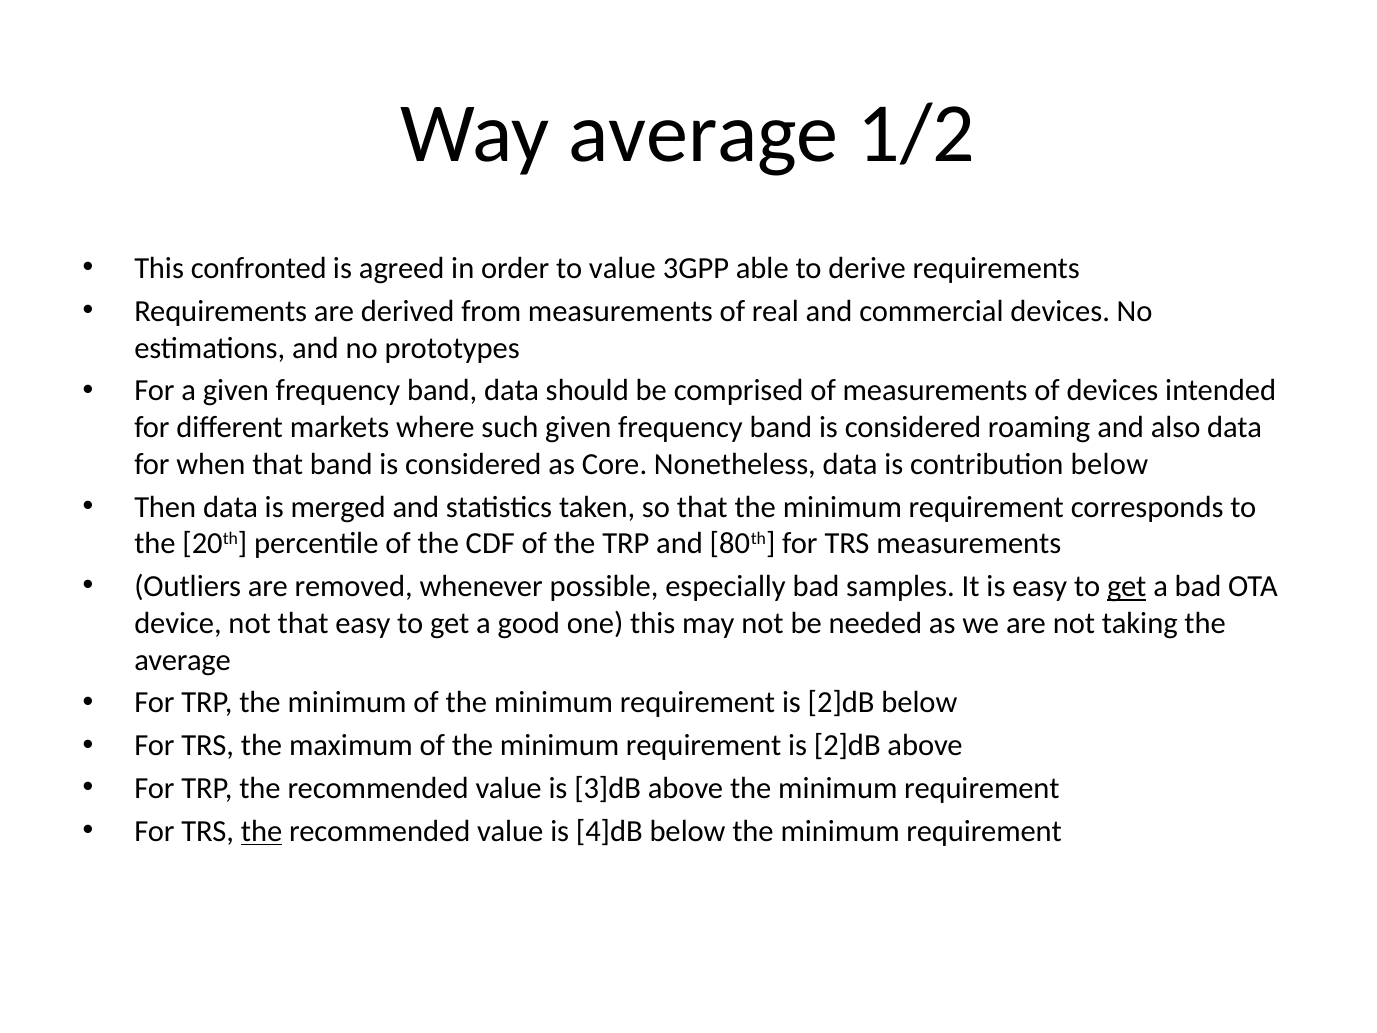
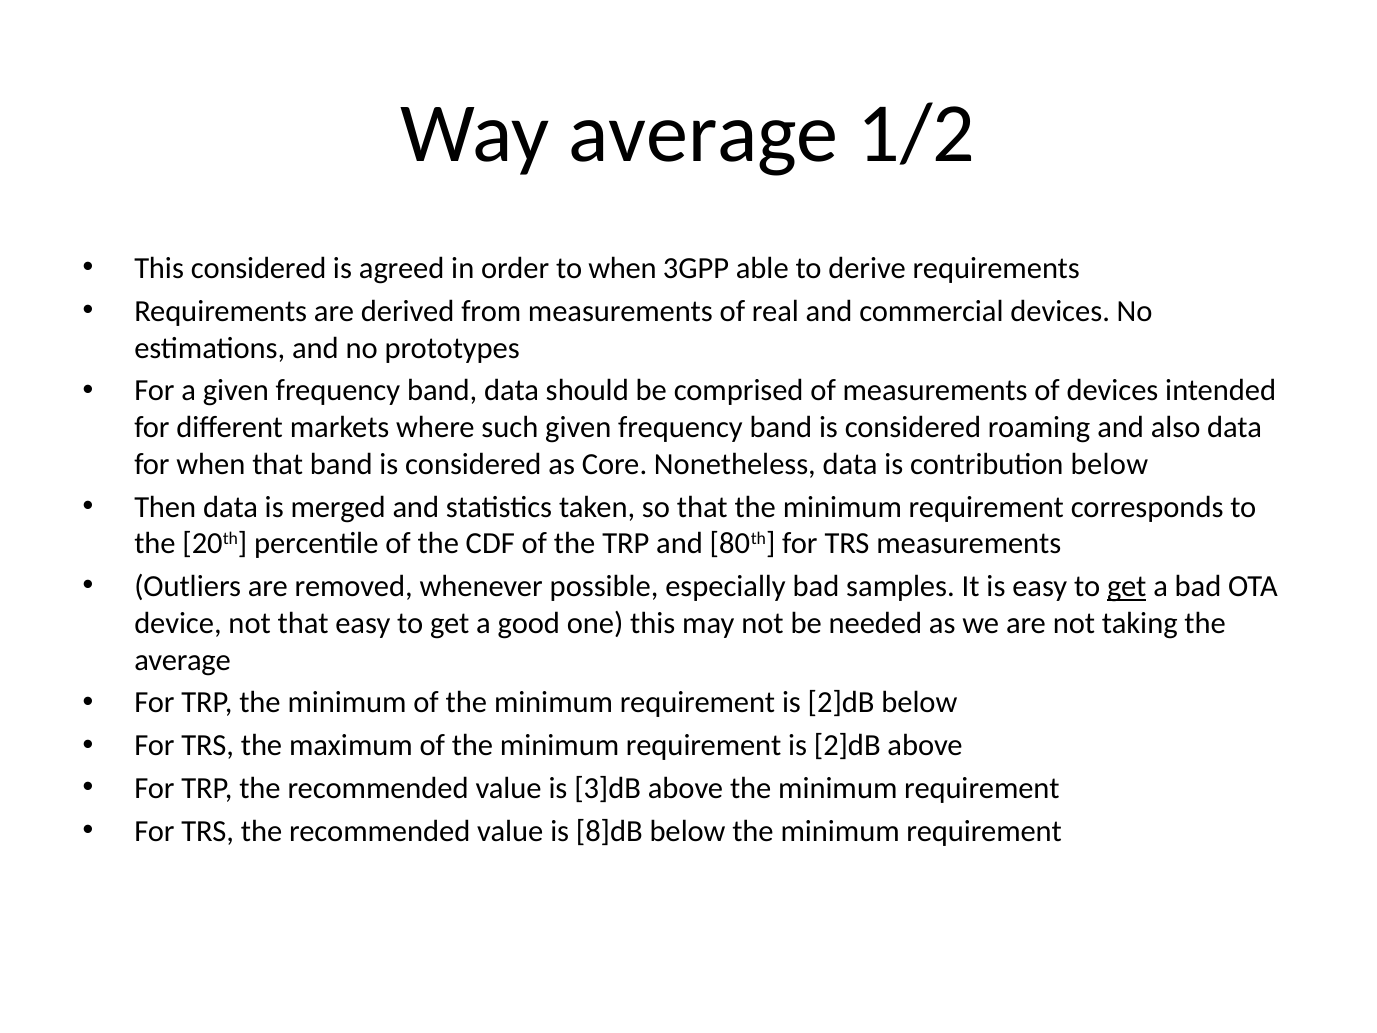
This confronted: confronted -> considered
to value: value -> when
the at (262, 831) underline: present -> none
4]dB: 4]dB -> 8]dB
